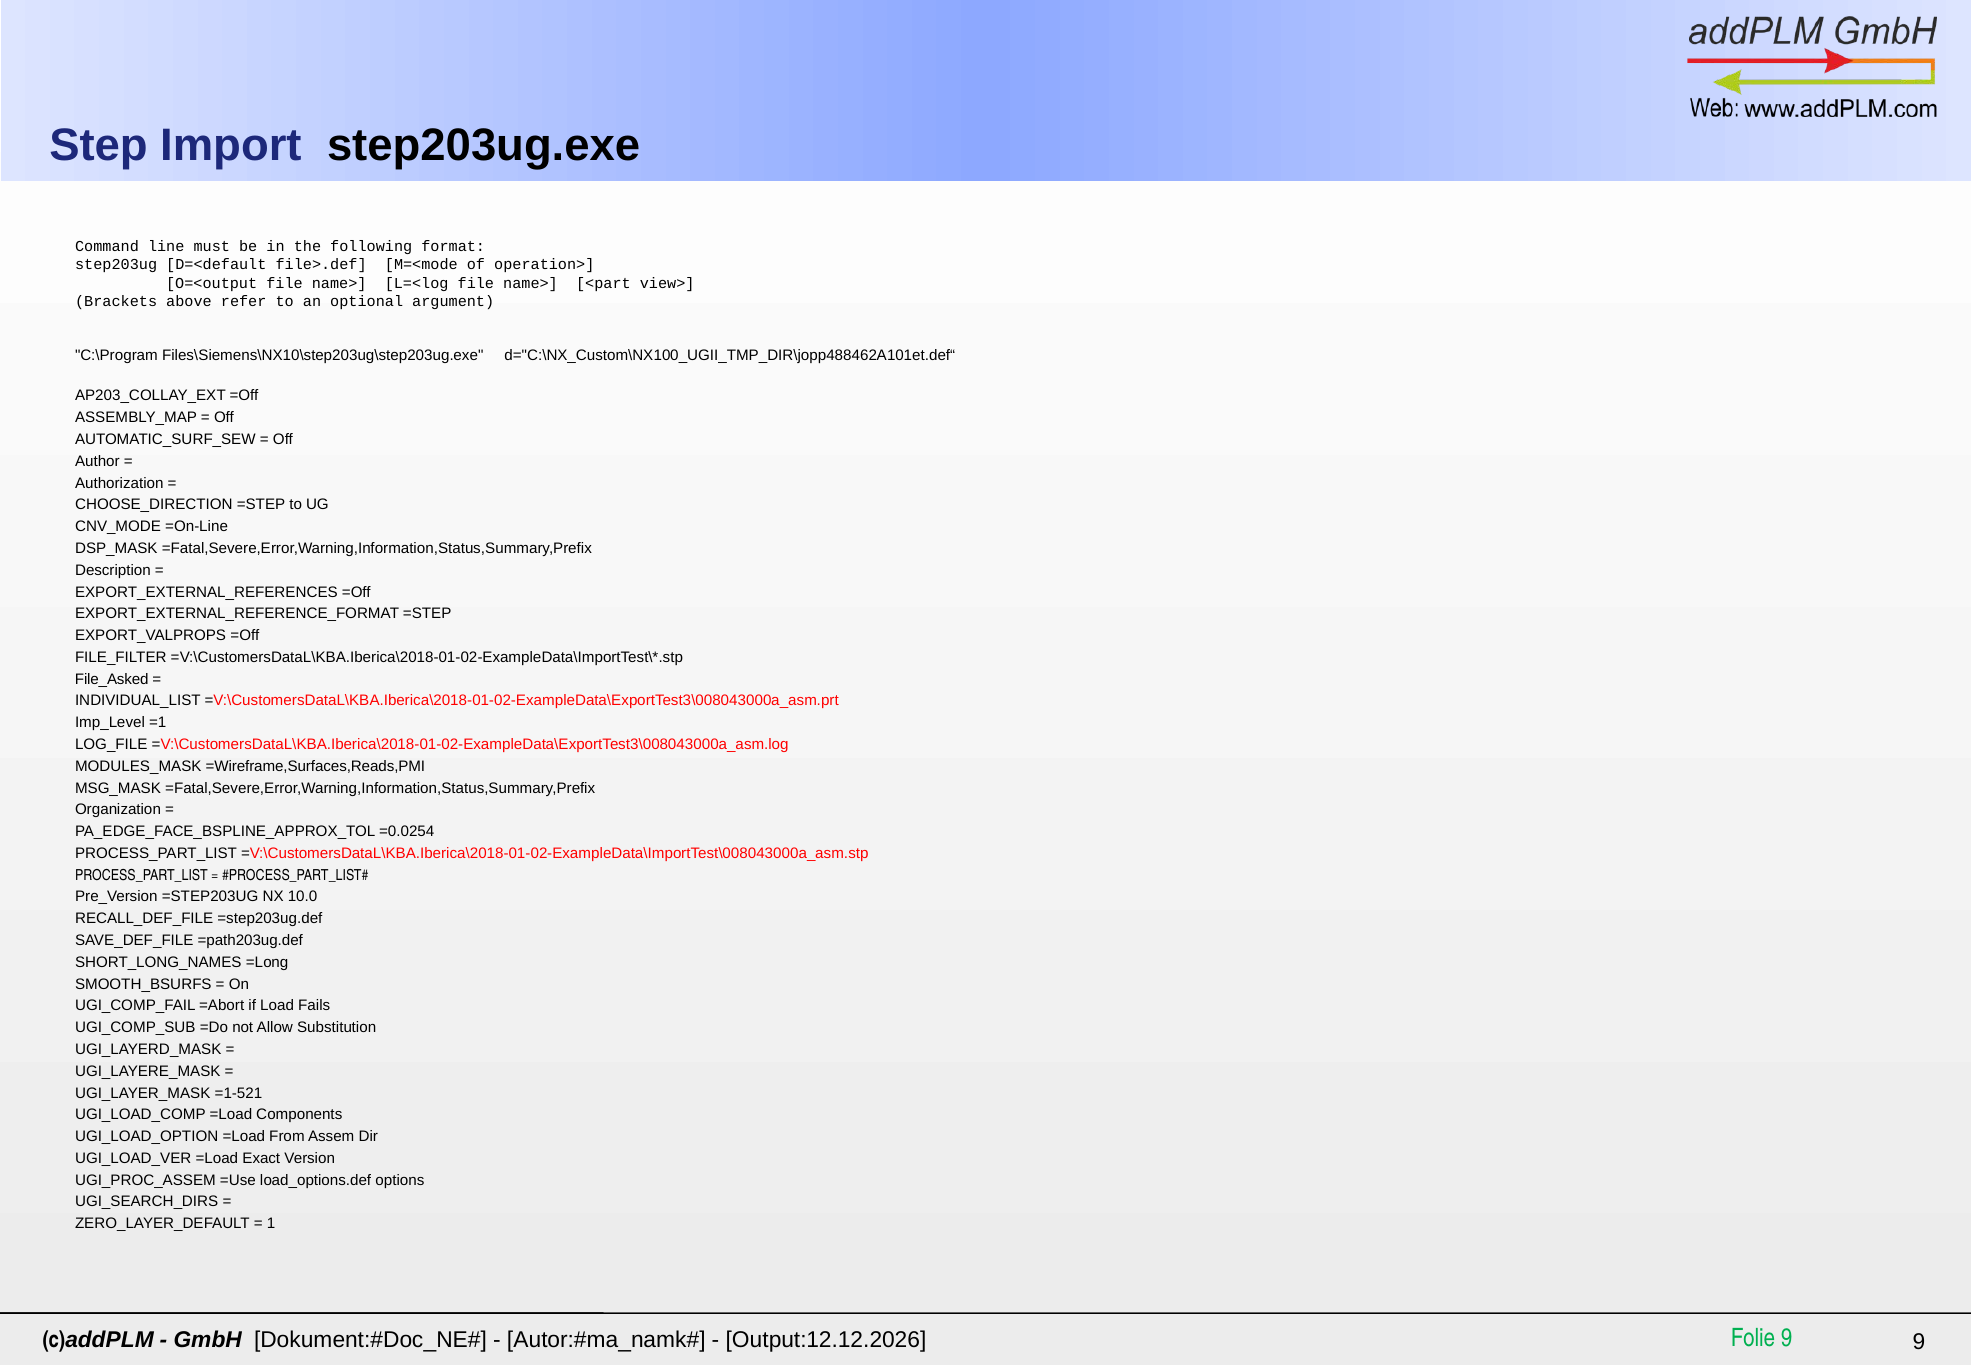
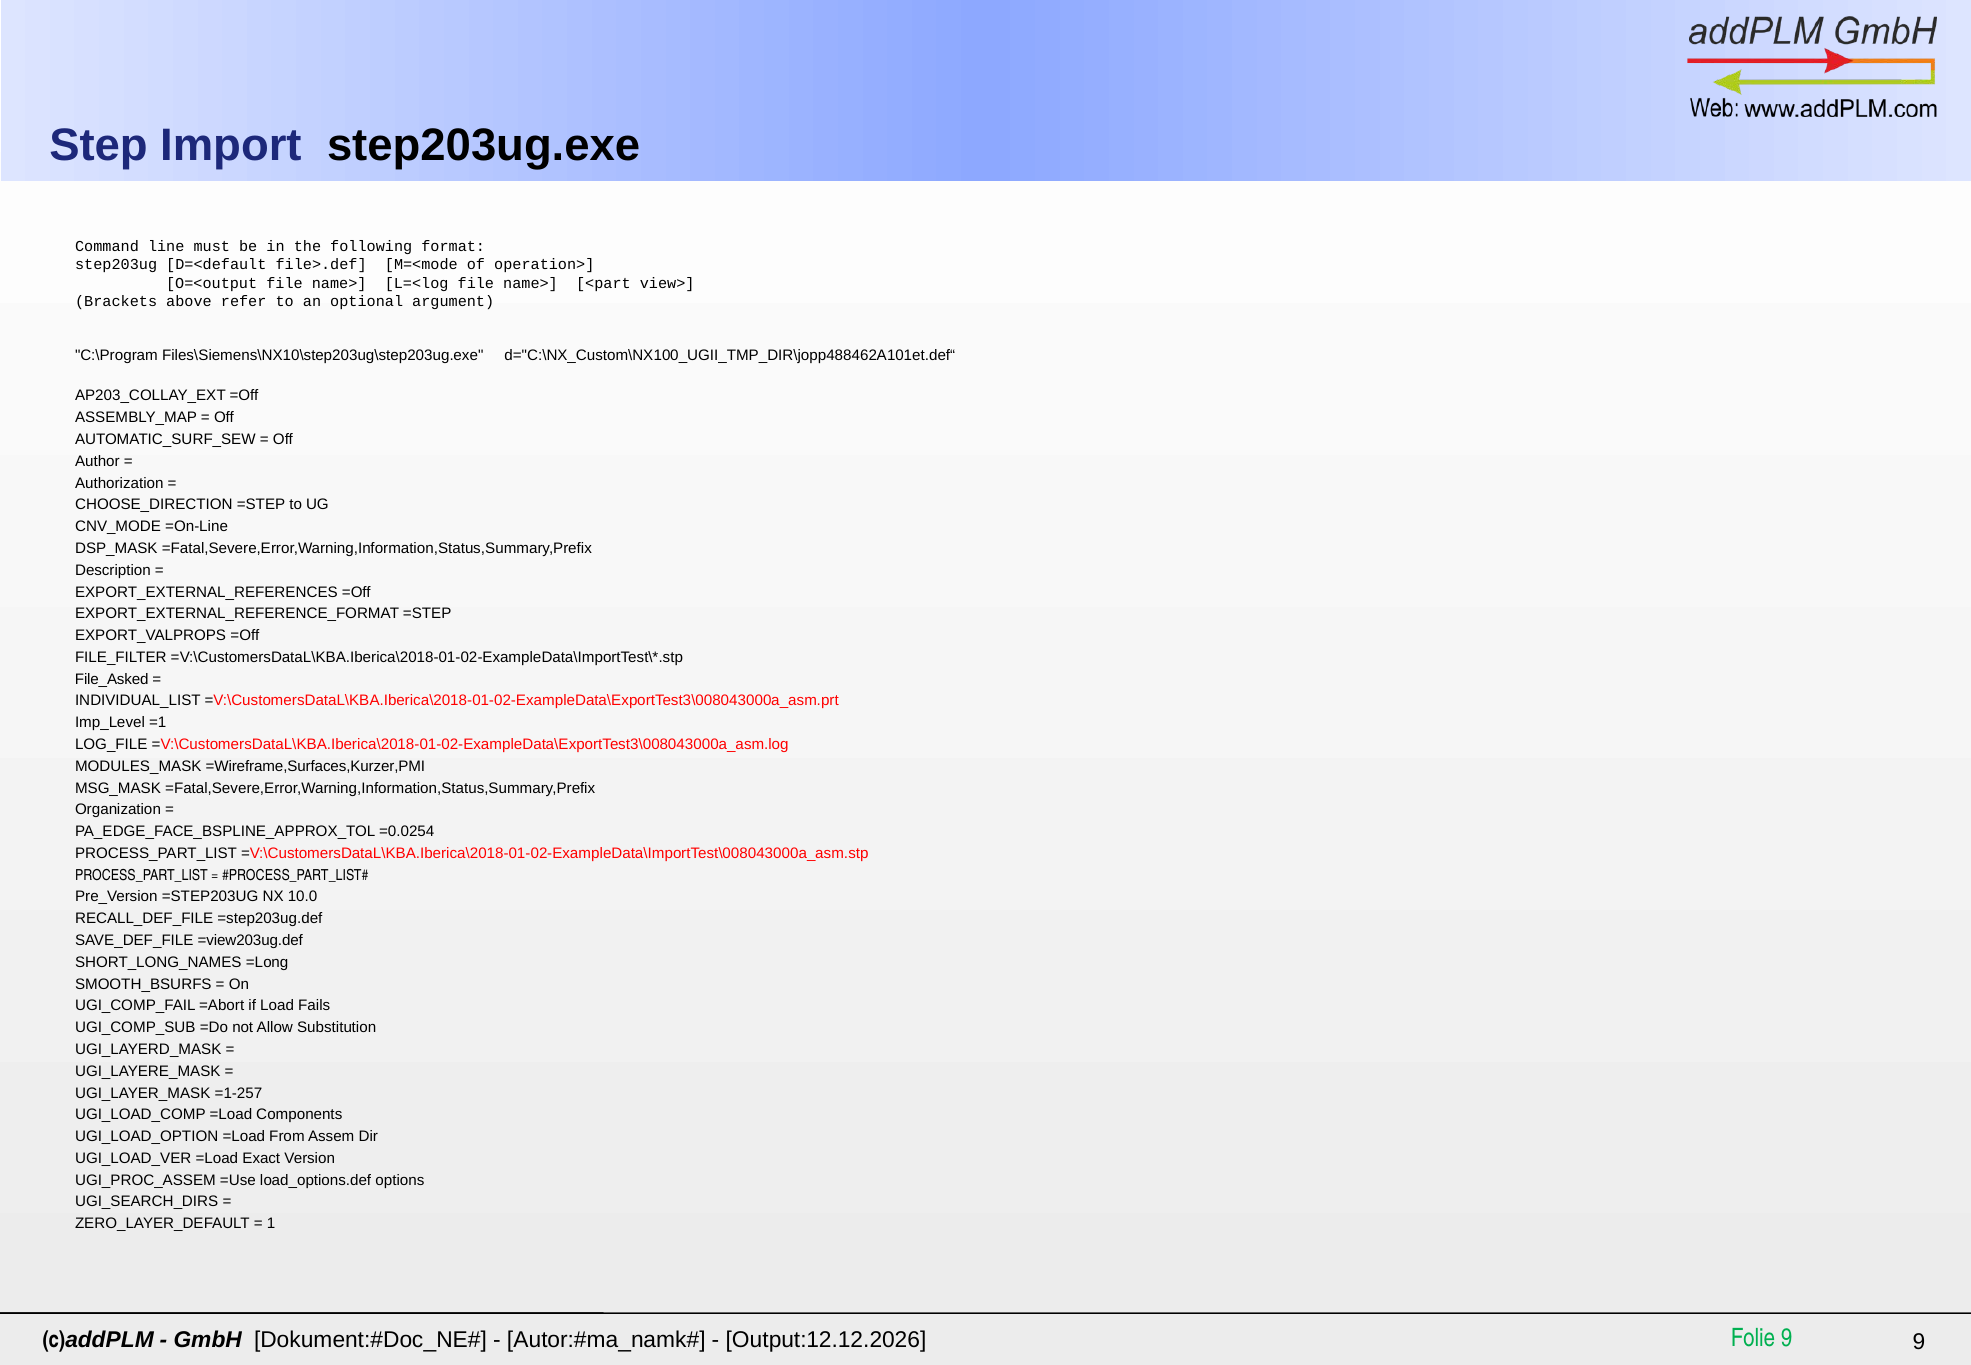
=Wireframe,Surfaces,Reads,PMI: =Wireframe,Surfaces,Reads,PMI -> =Wireframe,Surfaces,Kurzer,PMI
=path203ug.def: =path203ug.def -> =view203ug.def
=1-521: =1-521 -> =1-257
